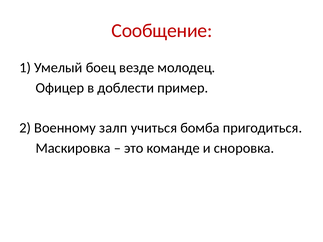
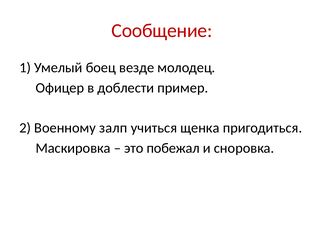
бомба: бомба -> щенка
команде: команде -> побежал
